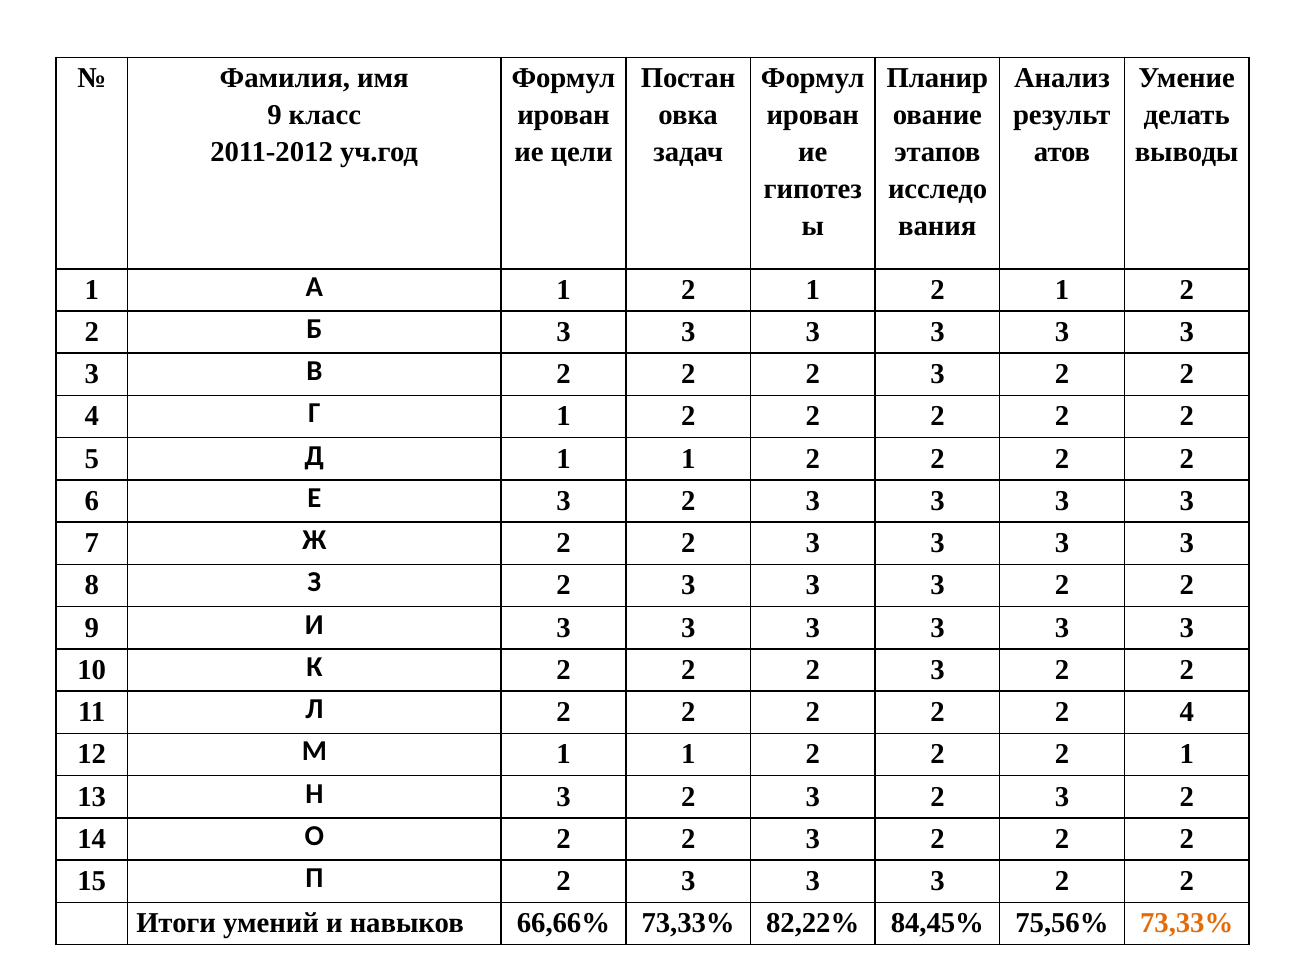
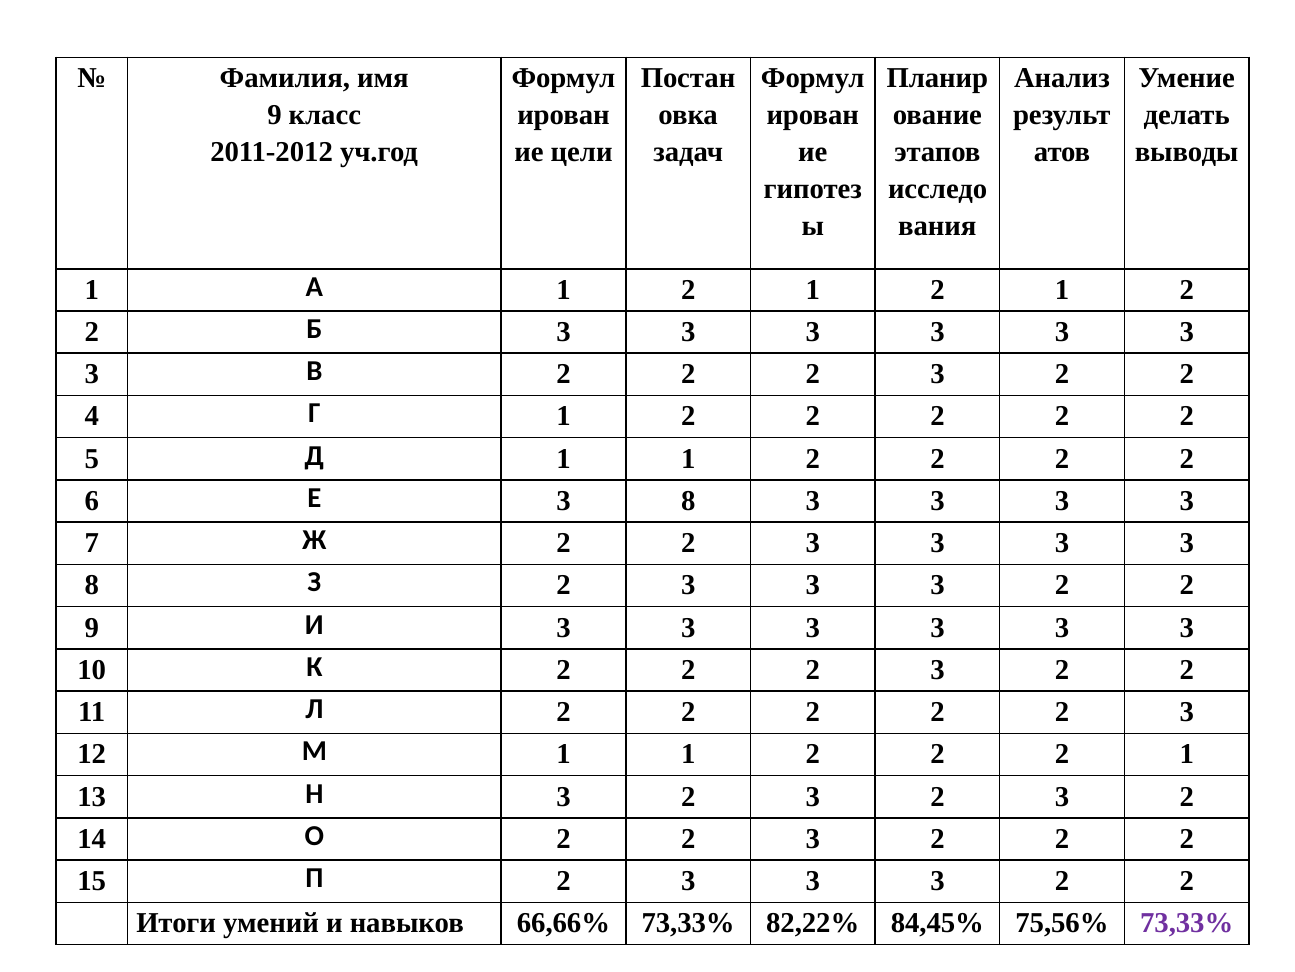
Е 3 2: 2 -> 8
4 at (1187, 712): 4 -> 3
73,33% at (1187, 923) colour: orange -> purple
